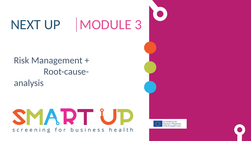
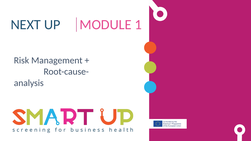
3: 3 -> 1
